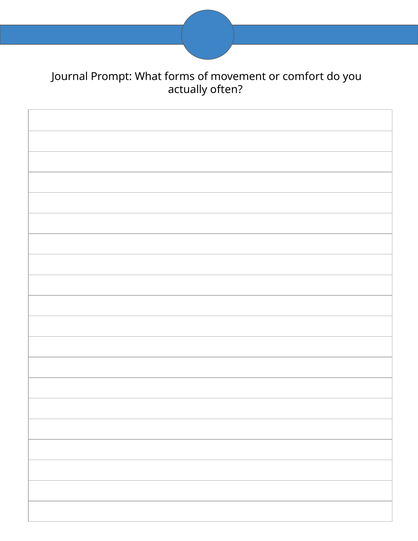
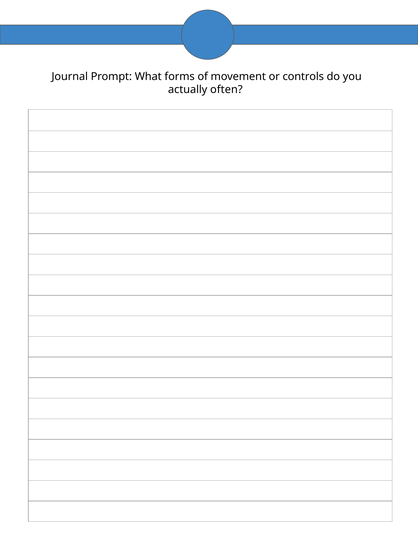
comfort: comfort -> controls
